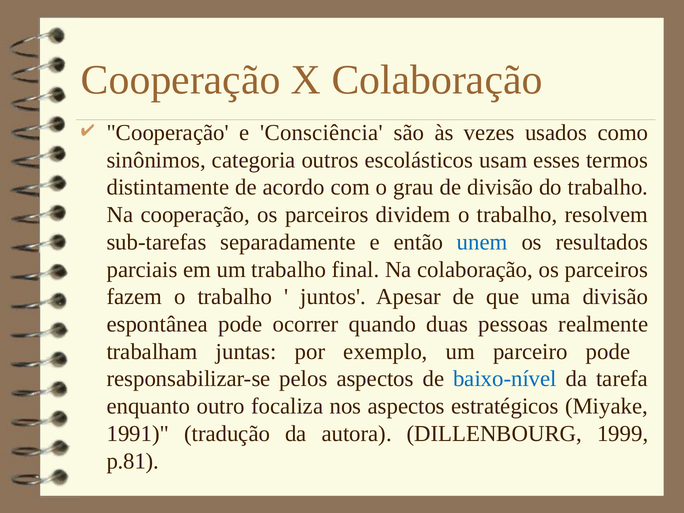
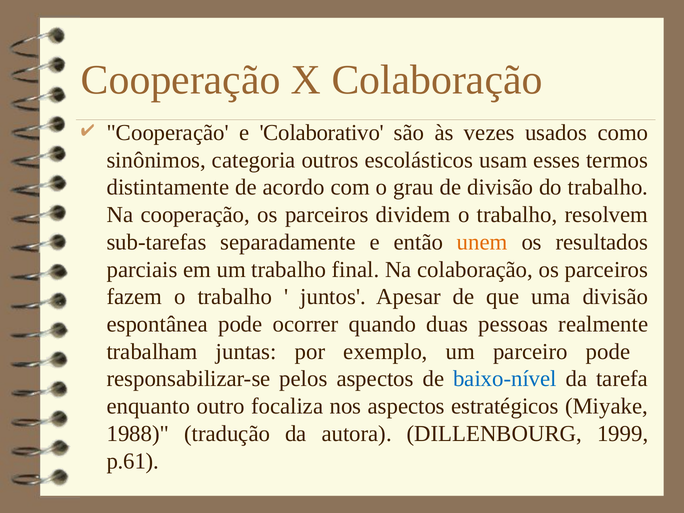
Consciência: Consciência -> Colaborativo
unem colour: blue -> orange
1991: 1991 -> 1988
p.81: p.81 -> p.61
